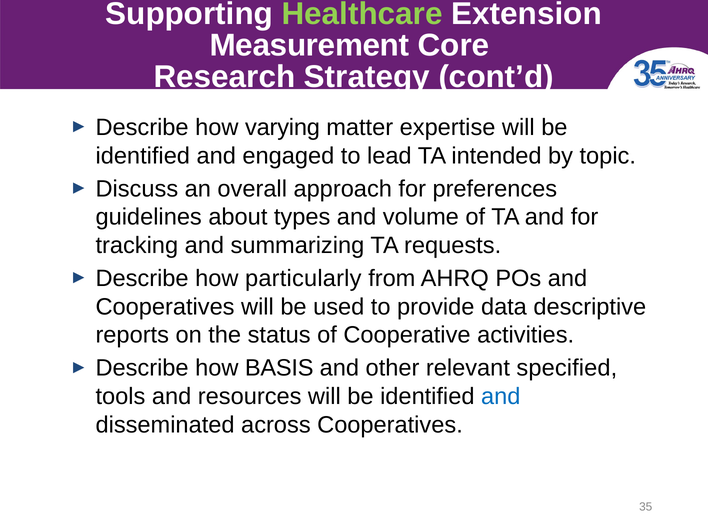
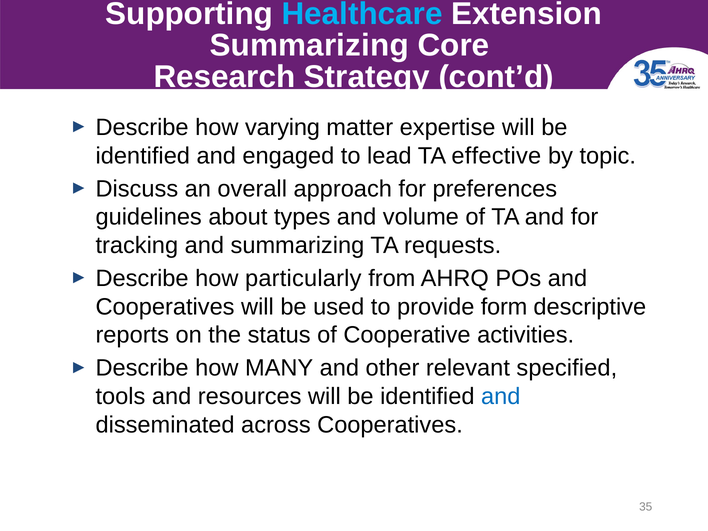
Healthcare colour: light green -> light blue
Measurement at (309, 45): Measurement -> Summarizing
intended: intended -> effective
data: data -> form
BASIS: BASIS -> MANY
